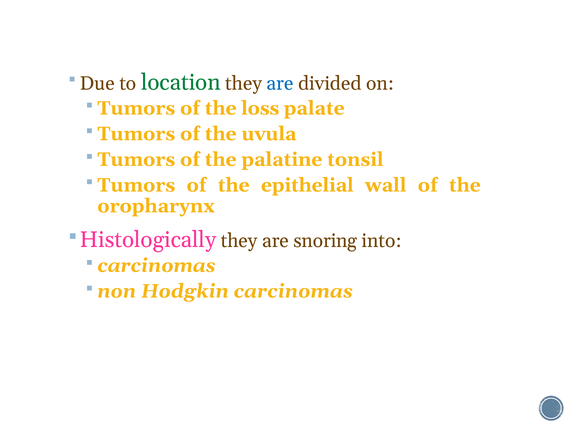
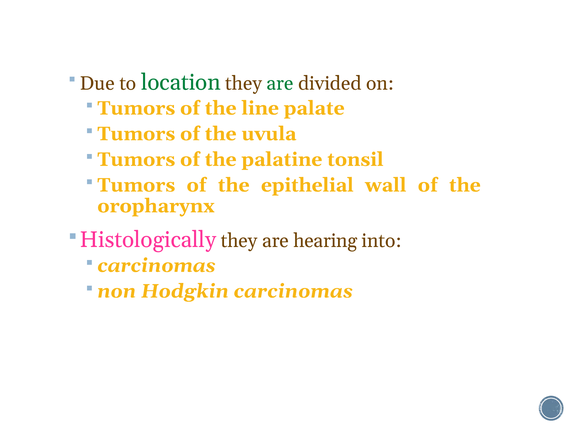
are at (280, 83) colour: blue -> green
loss: loss -> line
snoring: snoring -> hearing
